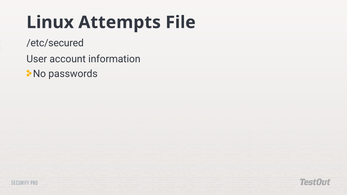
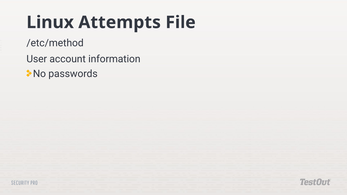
/etc/secured: /etc/secured -> /etc/method
